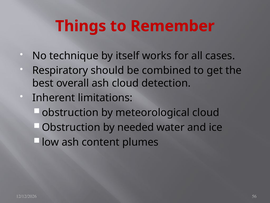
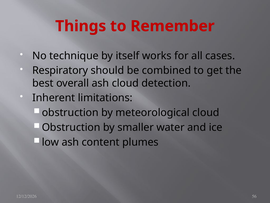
needed: needed -> smaller
